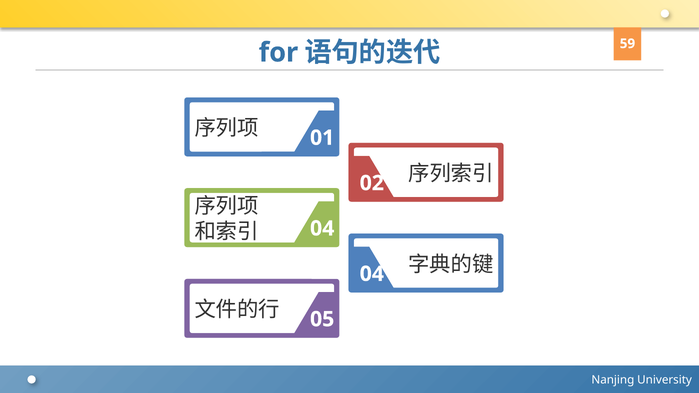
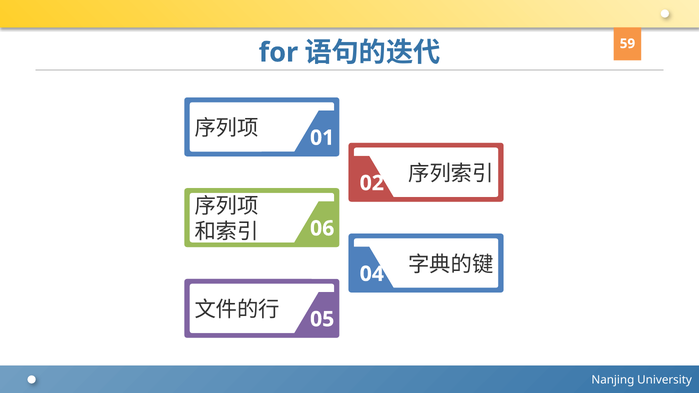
04 at (322, 229): 04 -> 06
